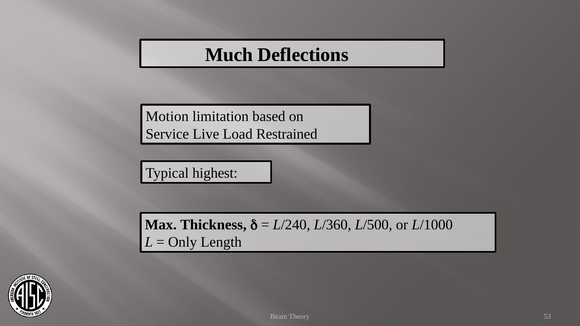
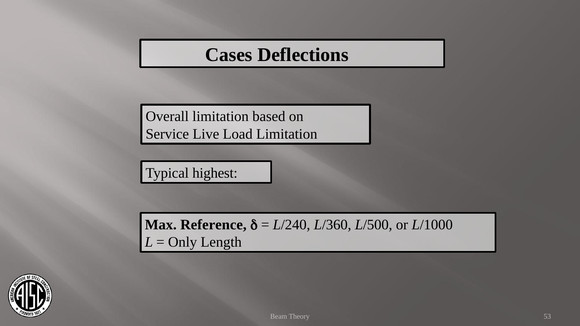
Much: Much -> Cases
Motion: Motion -> Overall
Load Restrained: Restrained -> Limitation
Thickness: Thickness -> Reference
